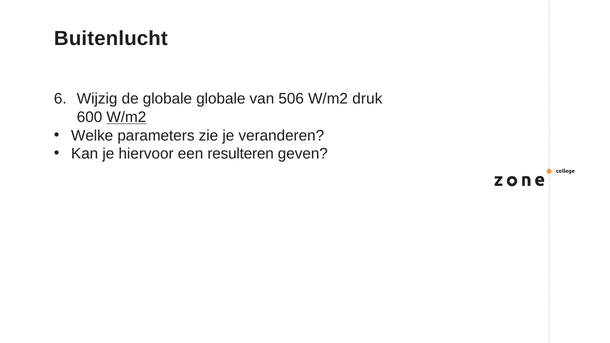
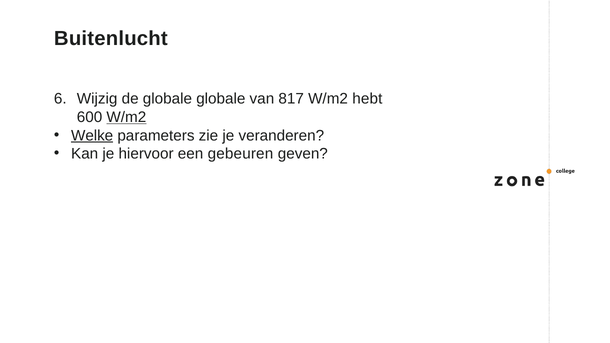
506: 506 -> 817
druk: druk -> hebt
Welke underline: none -> present
resulteren: resulteren -> gebeuren
